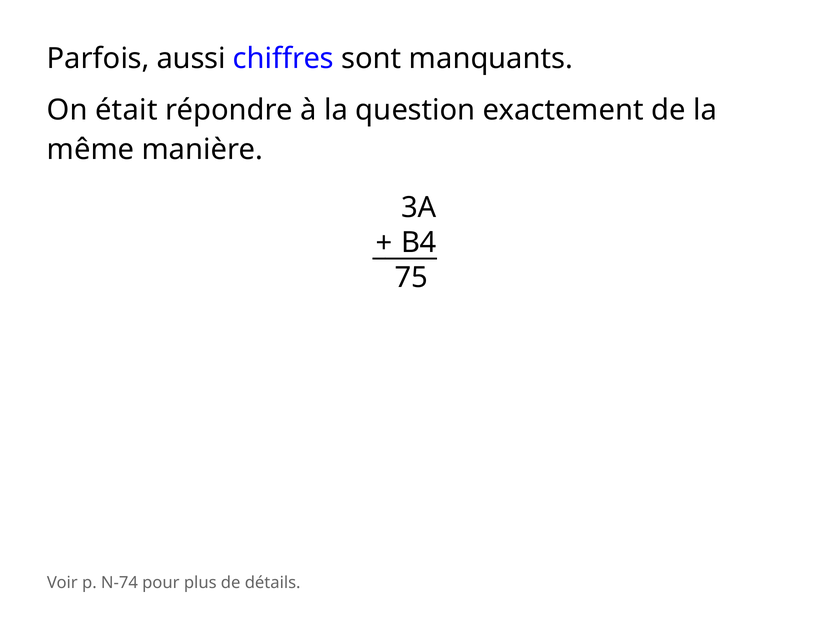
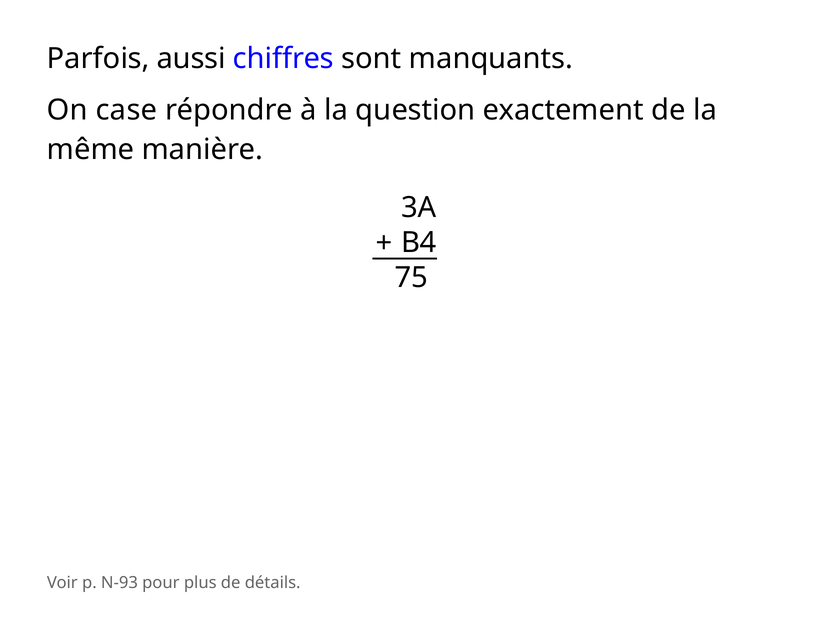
était: était -> case
N-74: N-74 -> N-93
